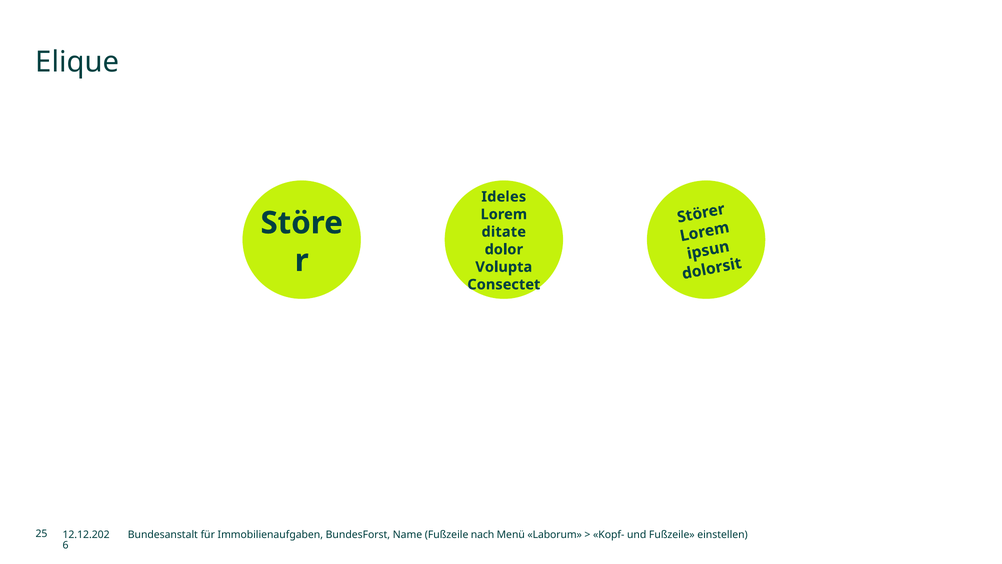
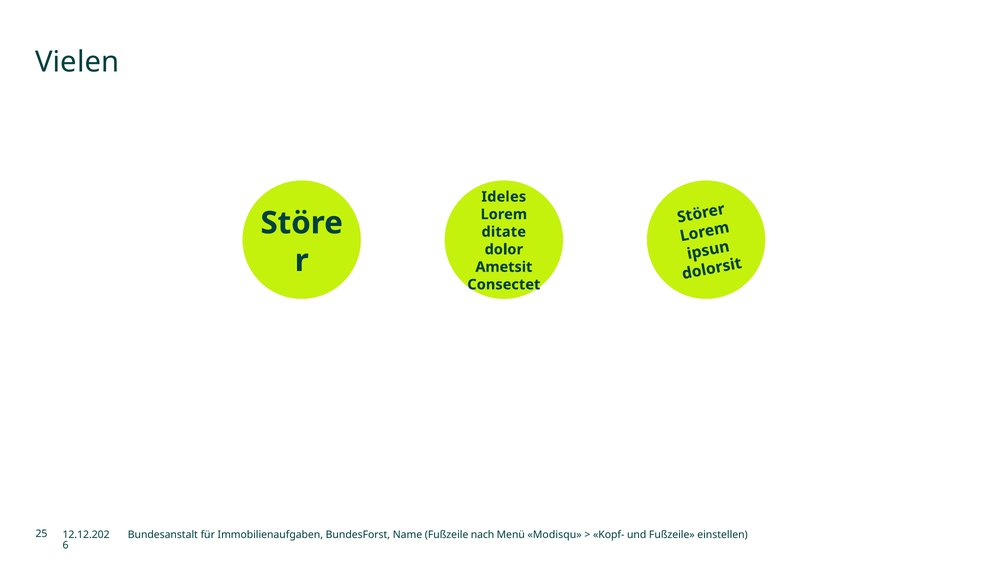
Elique: Elique -> Vielen
Volupta: Volupta -> Ametsit
Laborum: Laborum -> Modisqu
